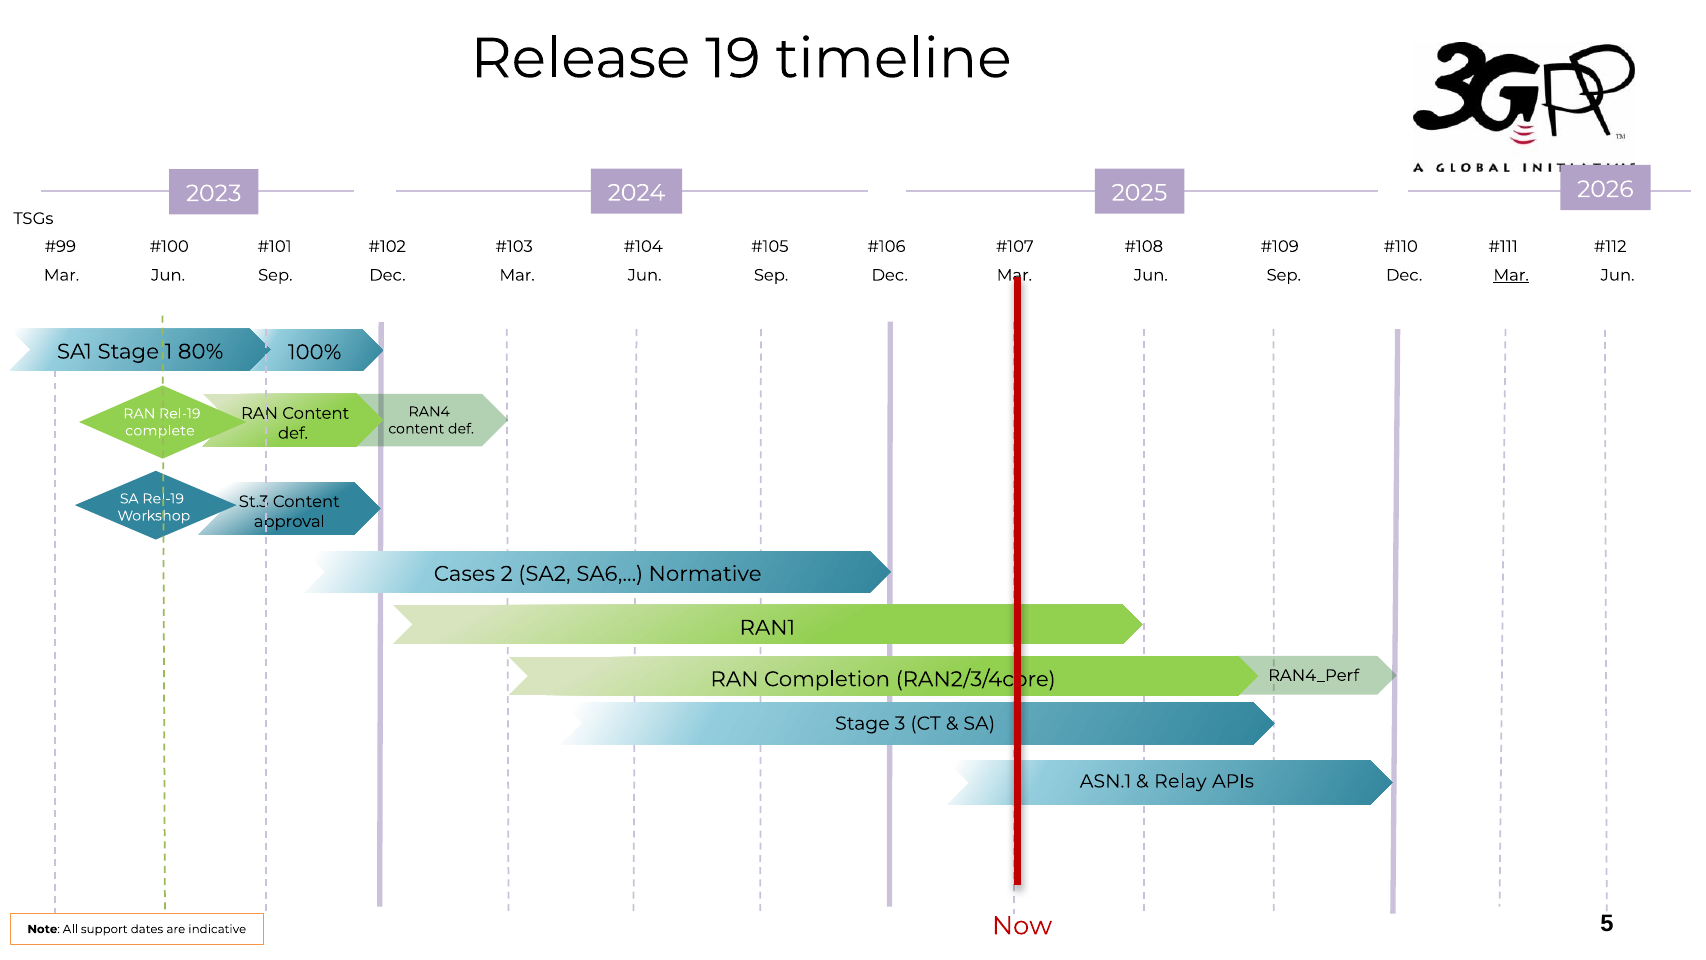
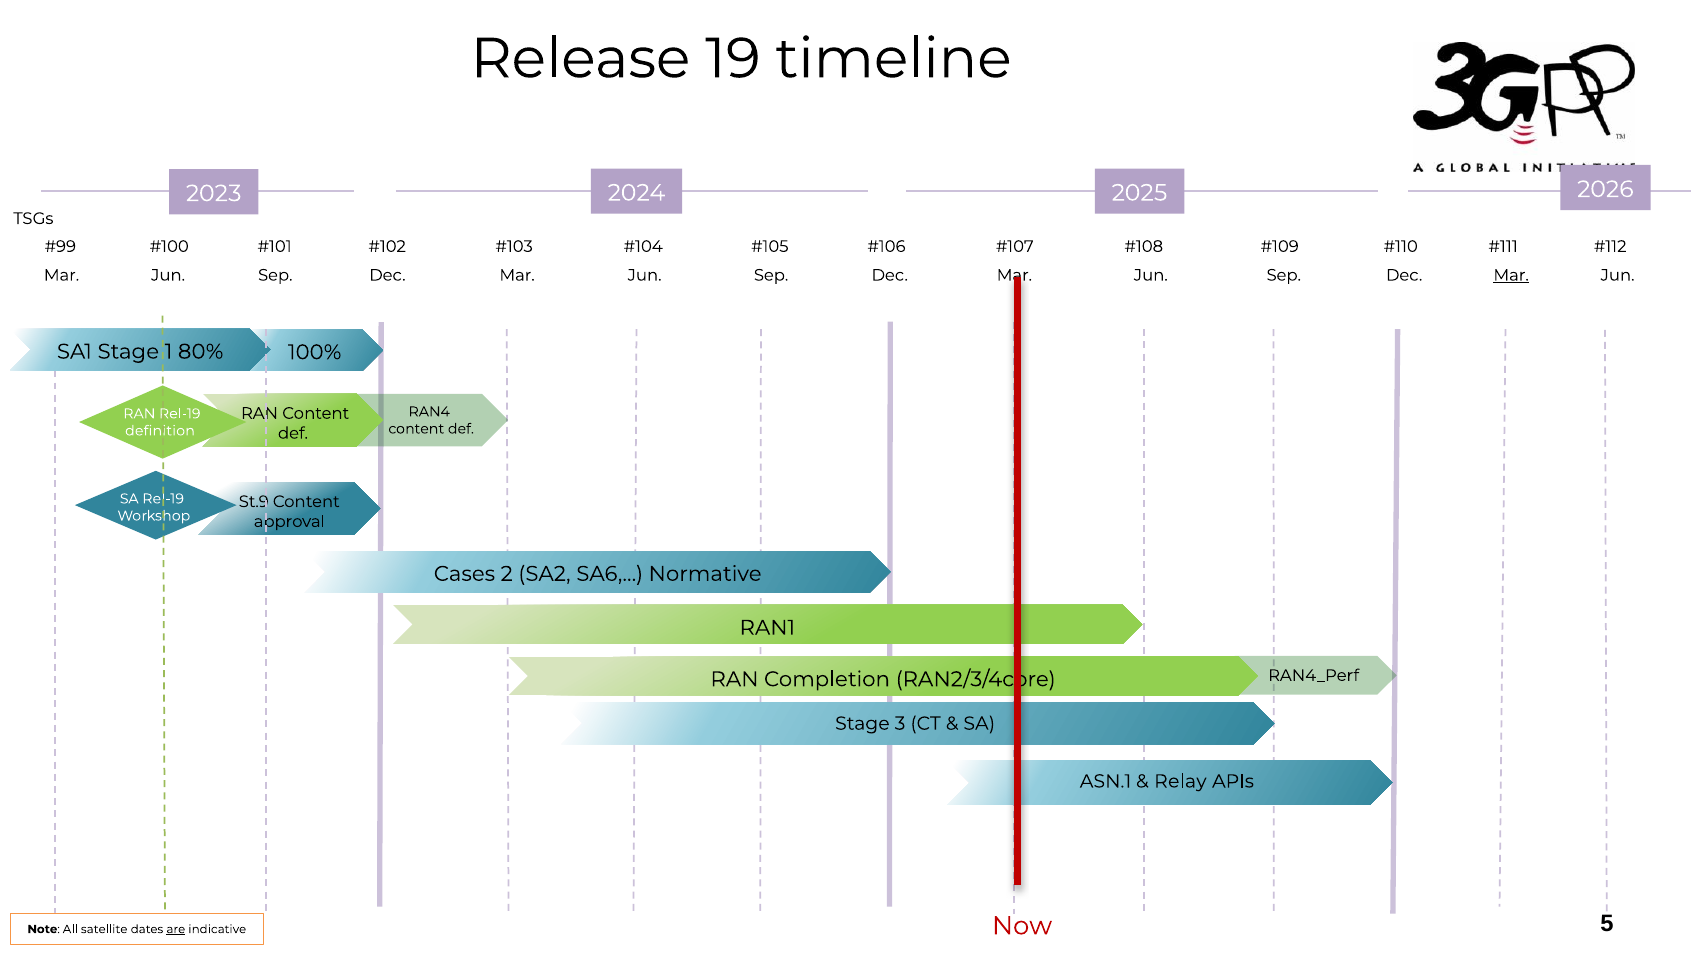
complete: complete -> definition
St.3: St.3 -> St.9
support: support -> satellite
are underline: none -> present
